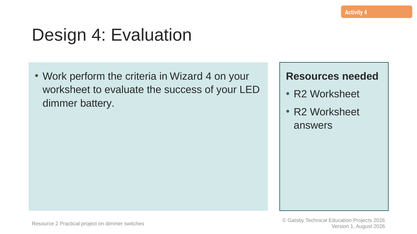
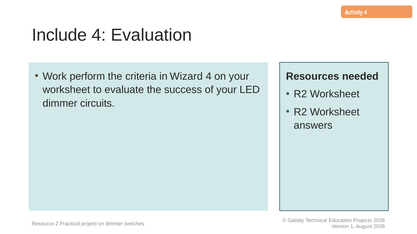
Design: Design -> Include
battery: battery -> circuits
